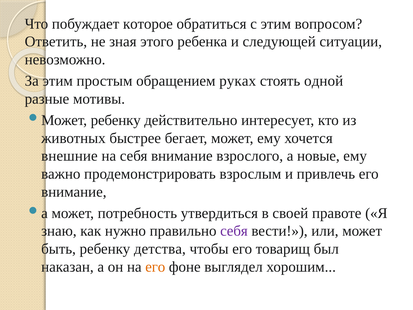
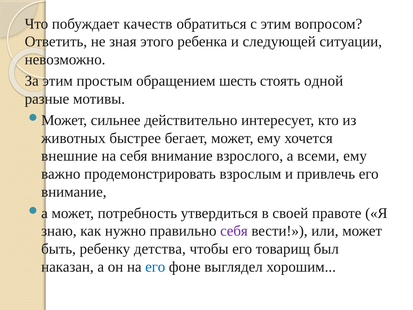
которое: которое -> качеств
руках: руках -> шесть
ребенку at (116, 120): ребенку -> сильнее
новые: новые -> всеми
его at (155, 267) colour: orange -> blue
